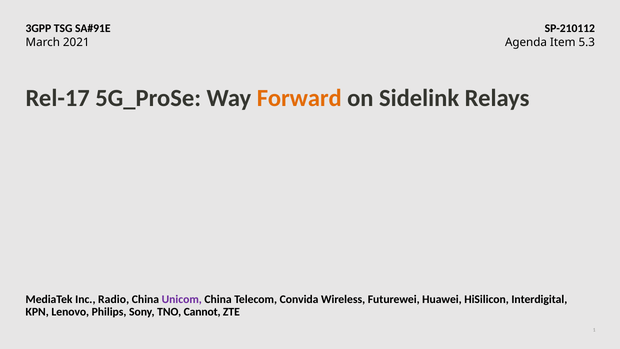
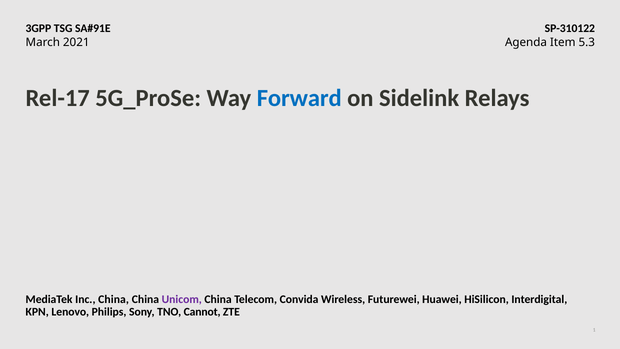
SP-210112: SP-210112 -> SP-310122
Forward colour: orange -> blue
Inc Radio: Radio -> China
